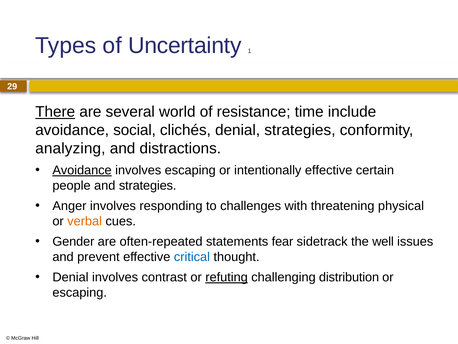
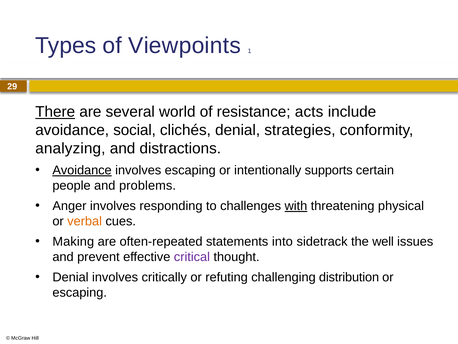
Uncertainty: Uncertainty -> Viewpoints
time: time -> acts
intentionally effective: effective -> supports
and strategies: strategies -> problems
with underline: none -> present
Gender: Gender -> Making
fear: fear -> into
critical colour: blue -> purple
contrast: contrast -> critically
refuting underline: present -> none
